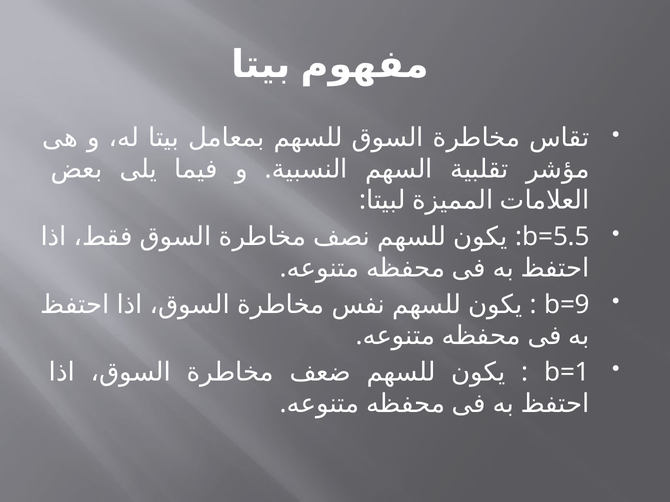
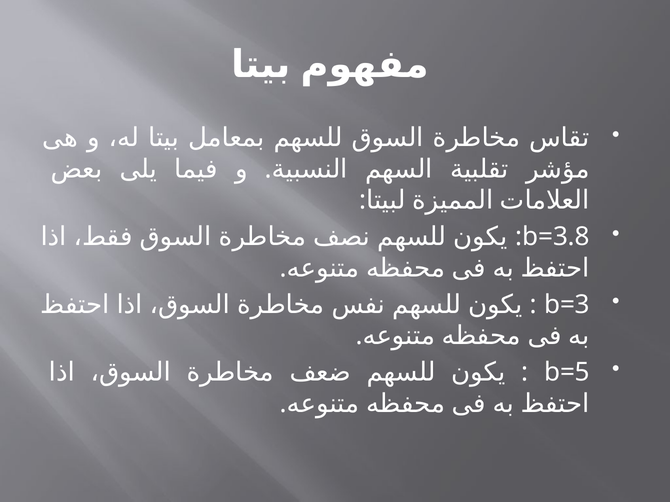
b=5.5: b=5.5 -> b=3.8
b=9: b=9 -> b=3
b=1: b=1 -> b=5
